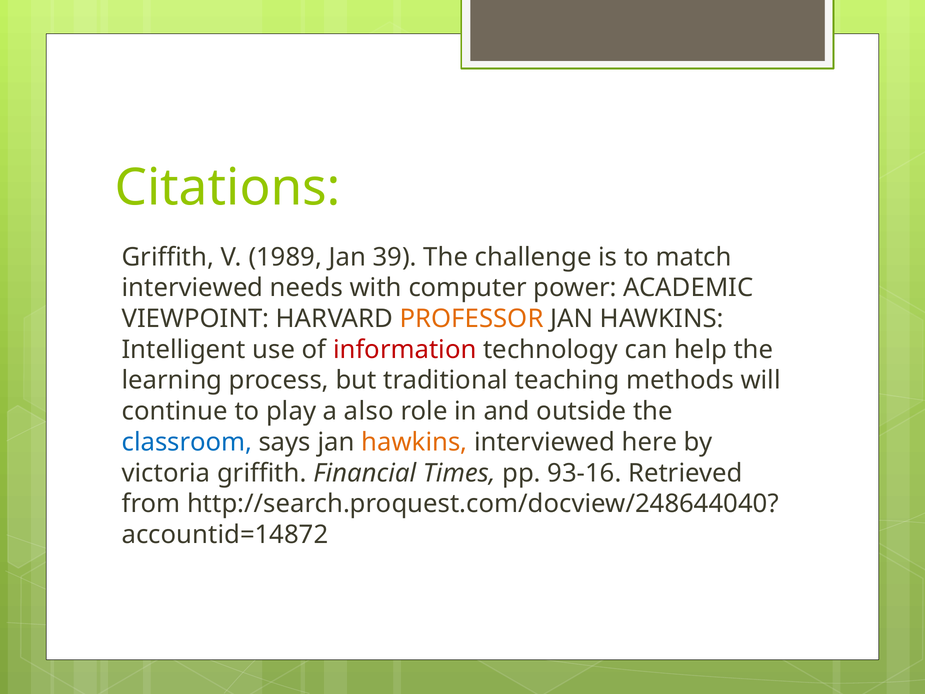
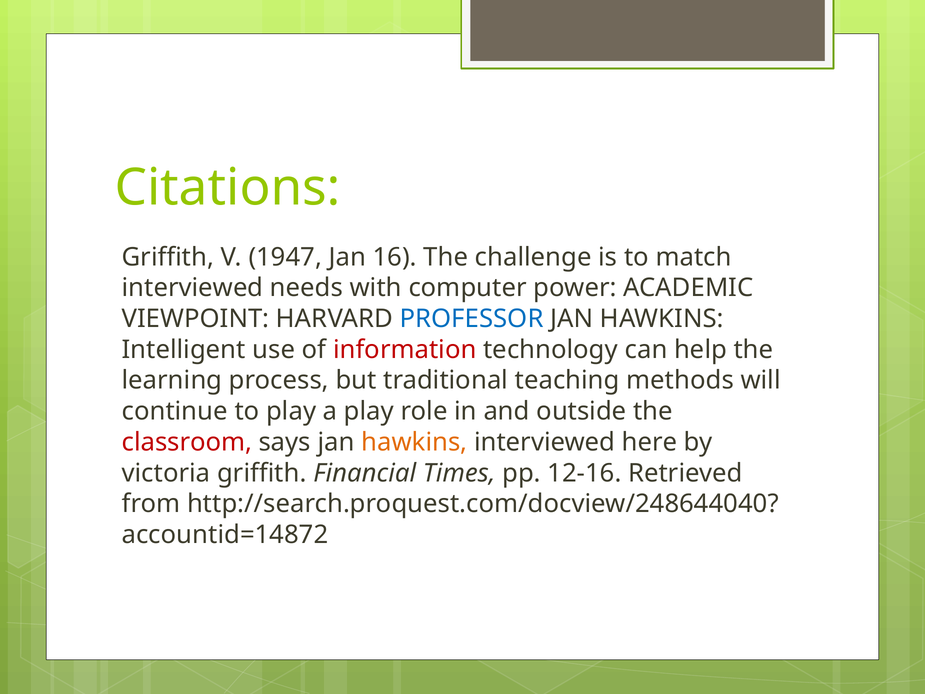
1989: 1989 -> 1947
39: 39 -> 16
PROFESSOR colour: orange -> blue
a also: also -> play
classroom colour: blue -> red
93-16: 93-16 -> 12-16
